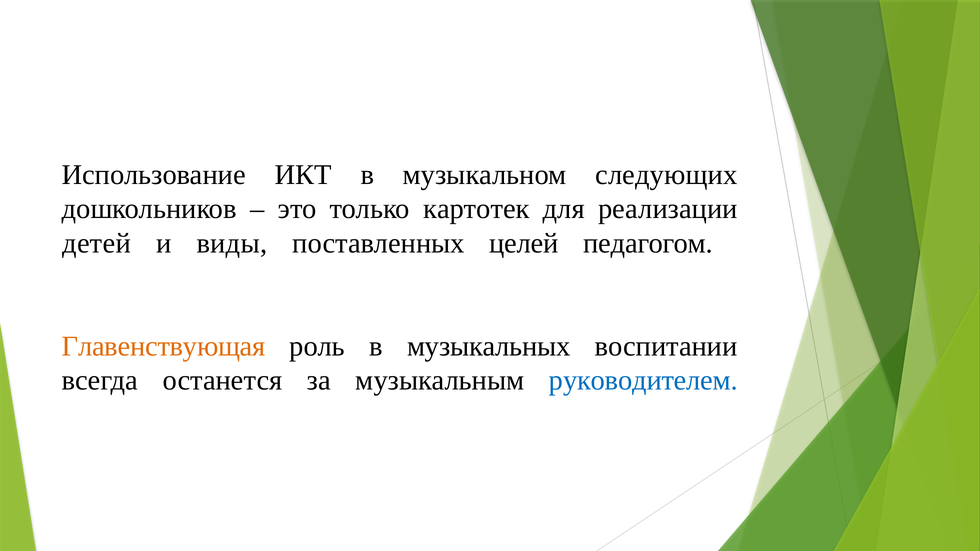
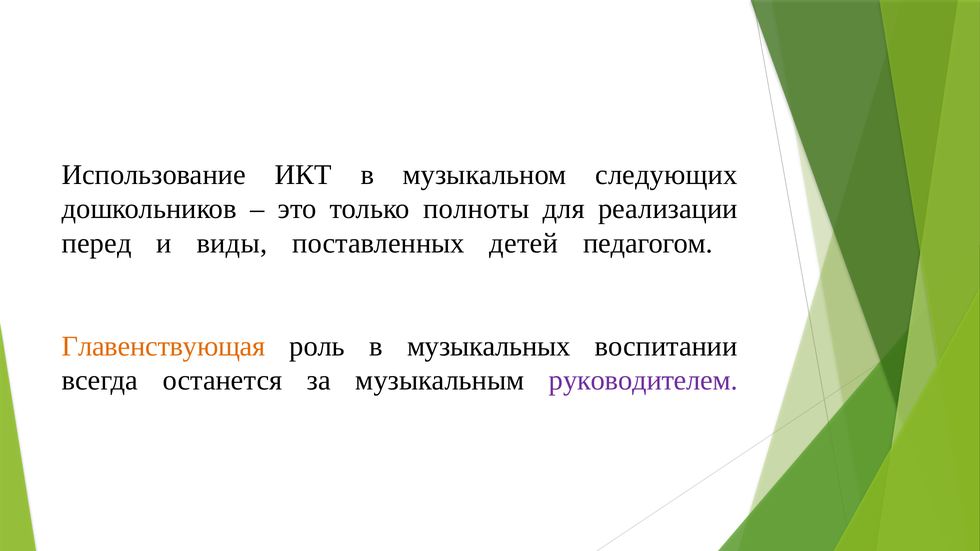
картотек: картотек -> полноты
детей: детей -> перед
целей: целей -> детей
руководителем colour: blue -> purple
